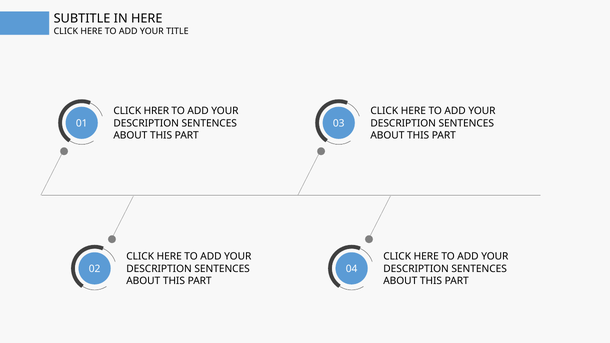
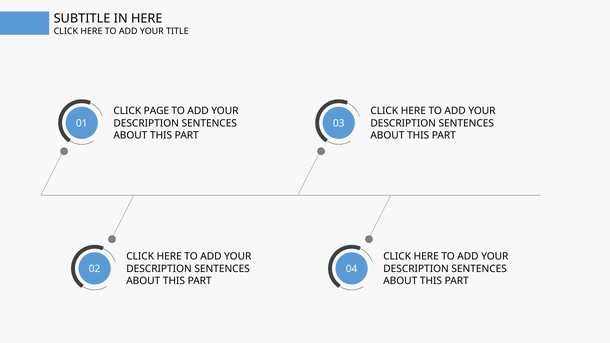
HRER: HRER -> PAGE
